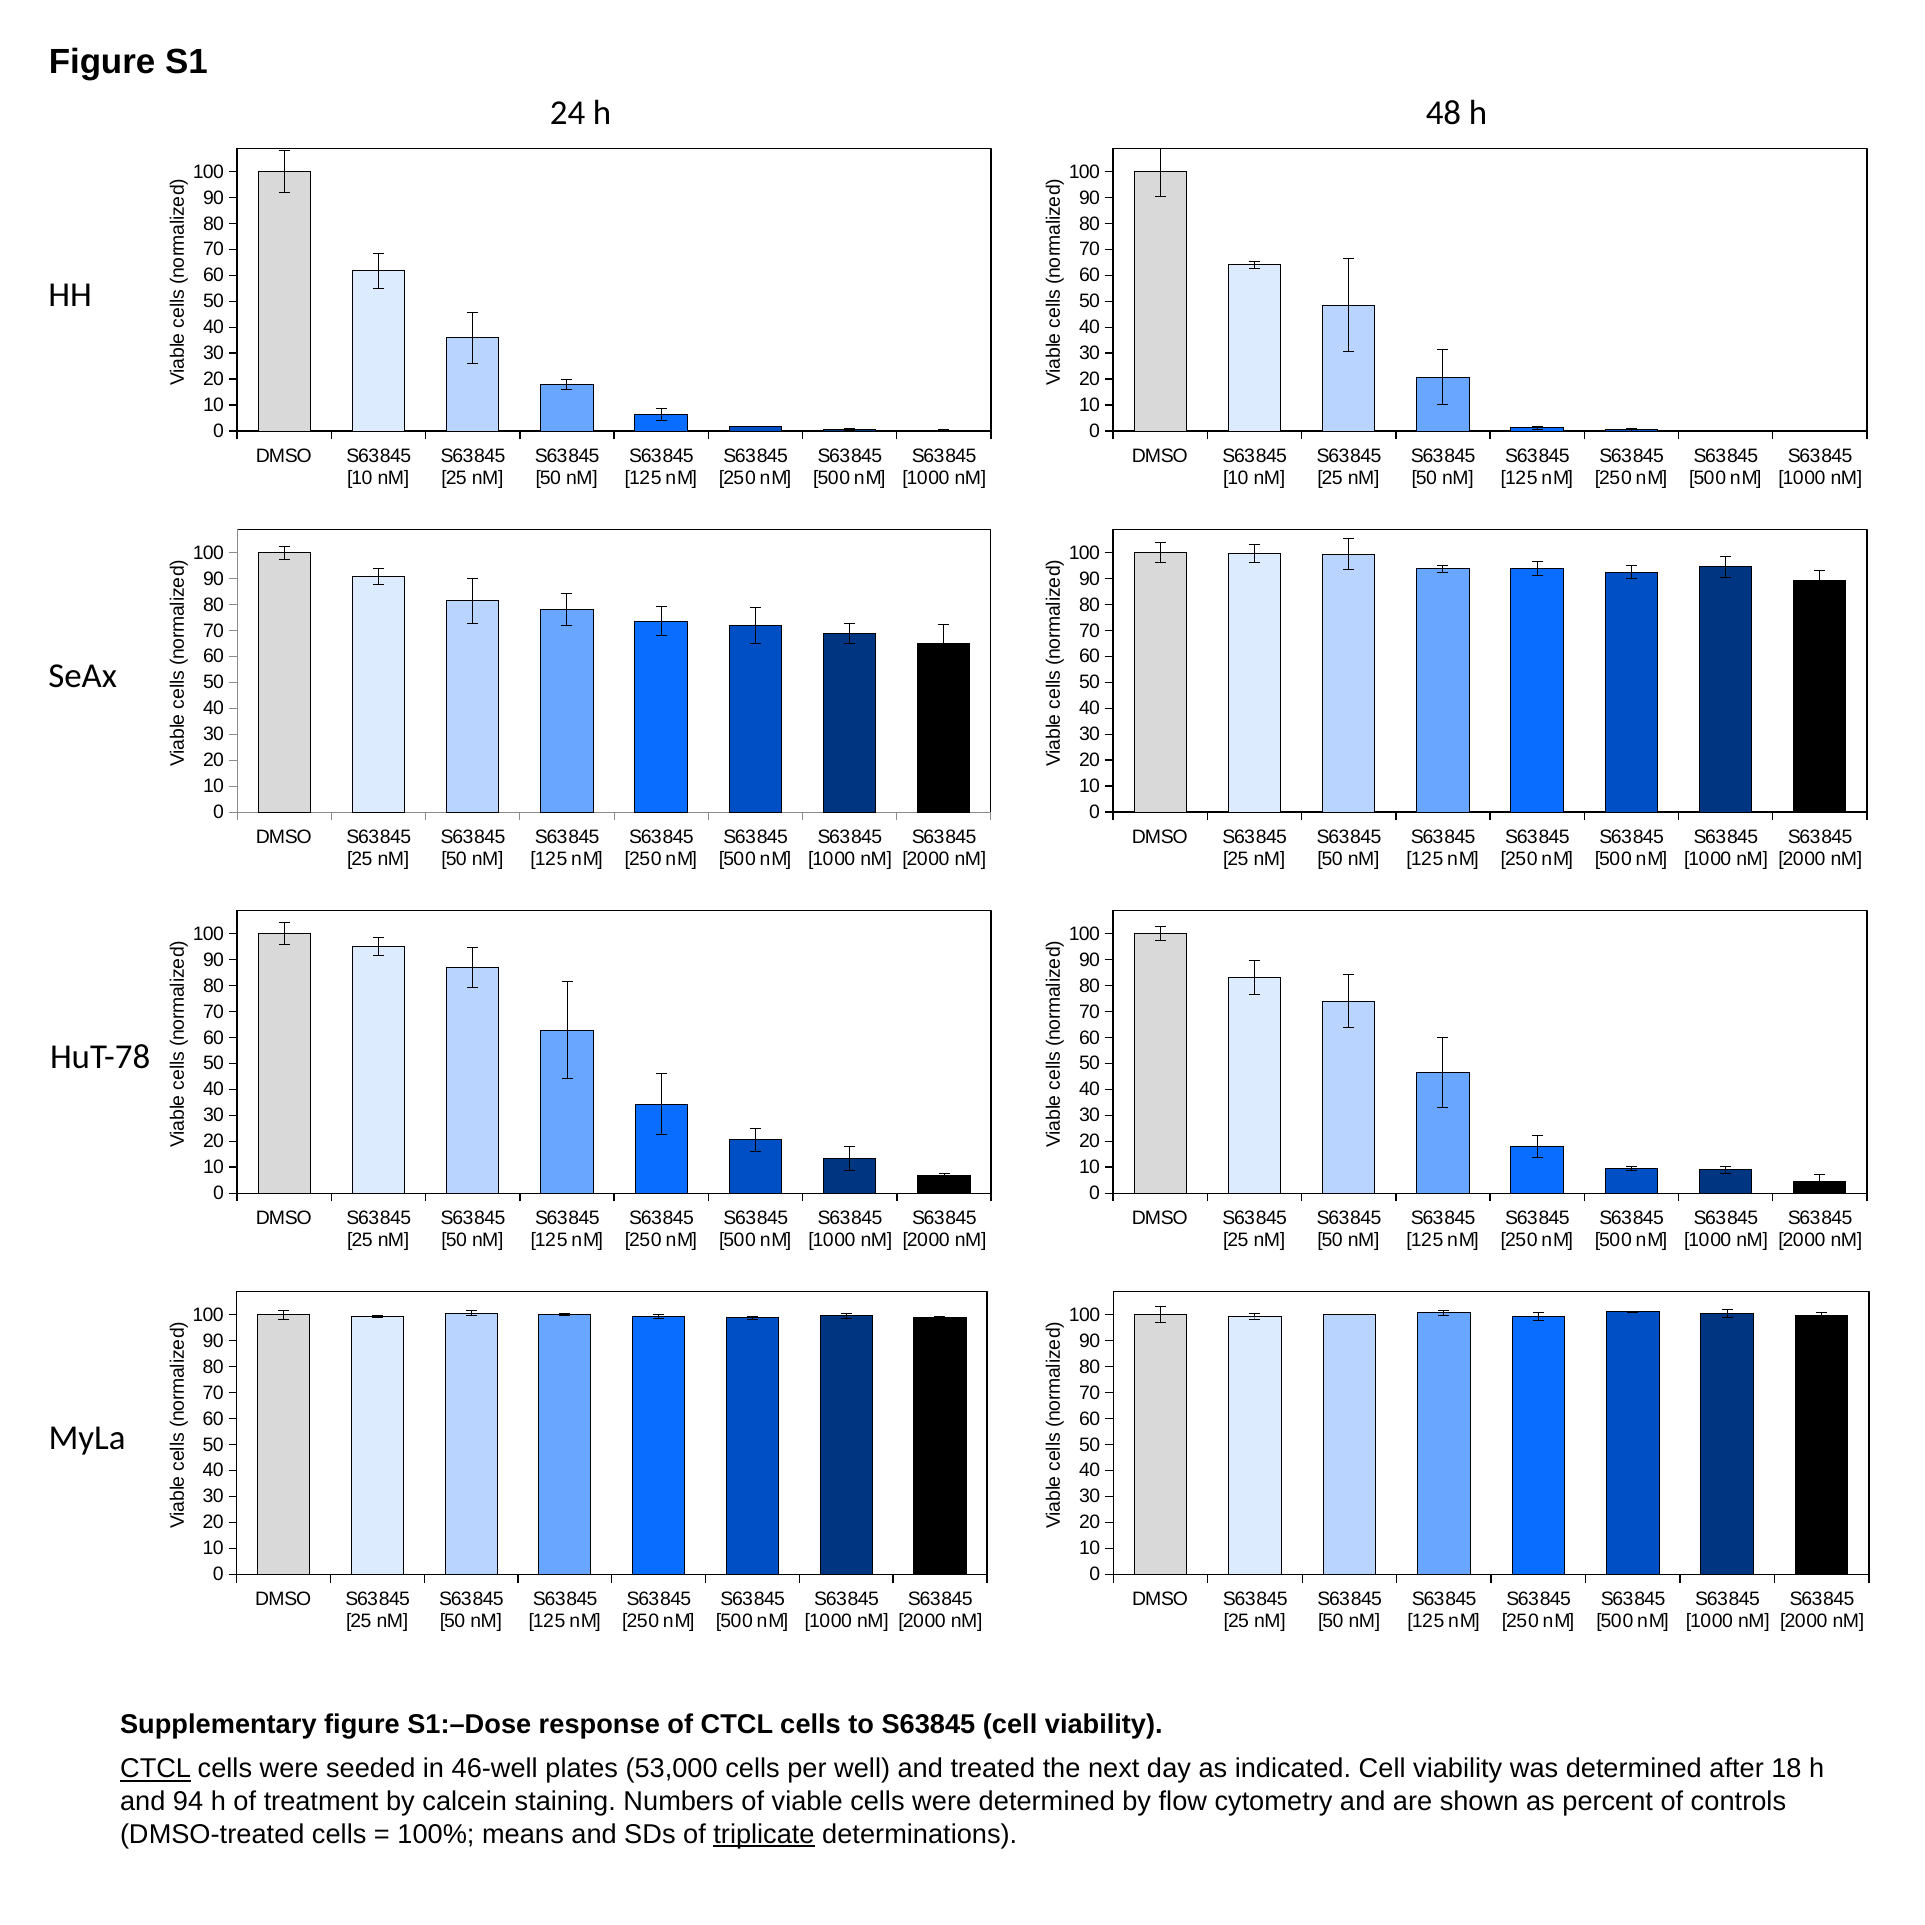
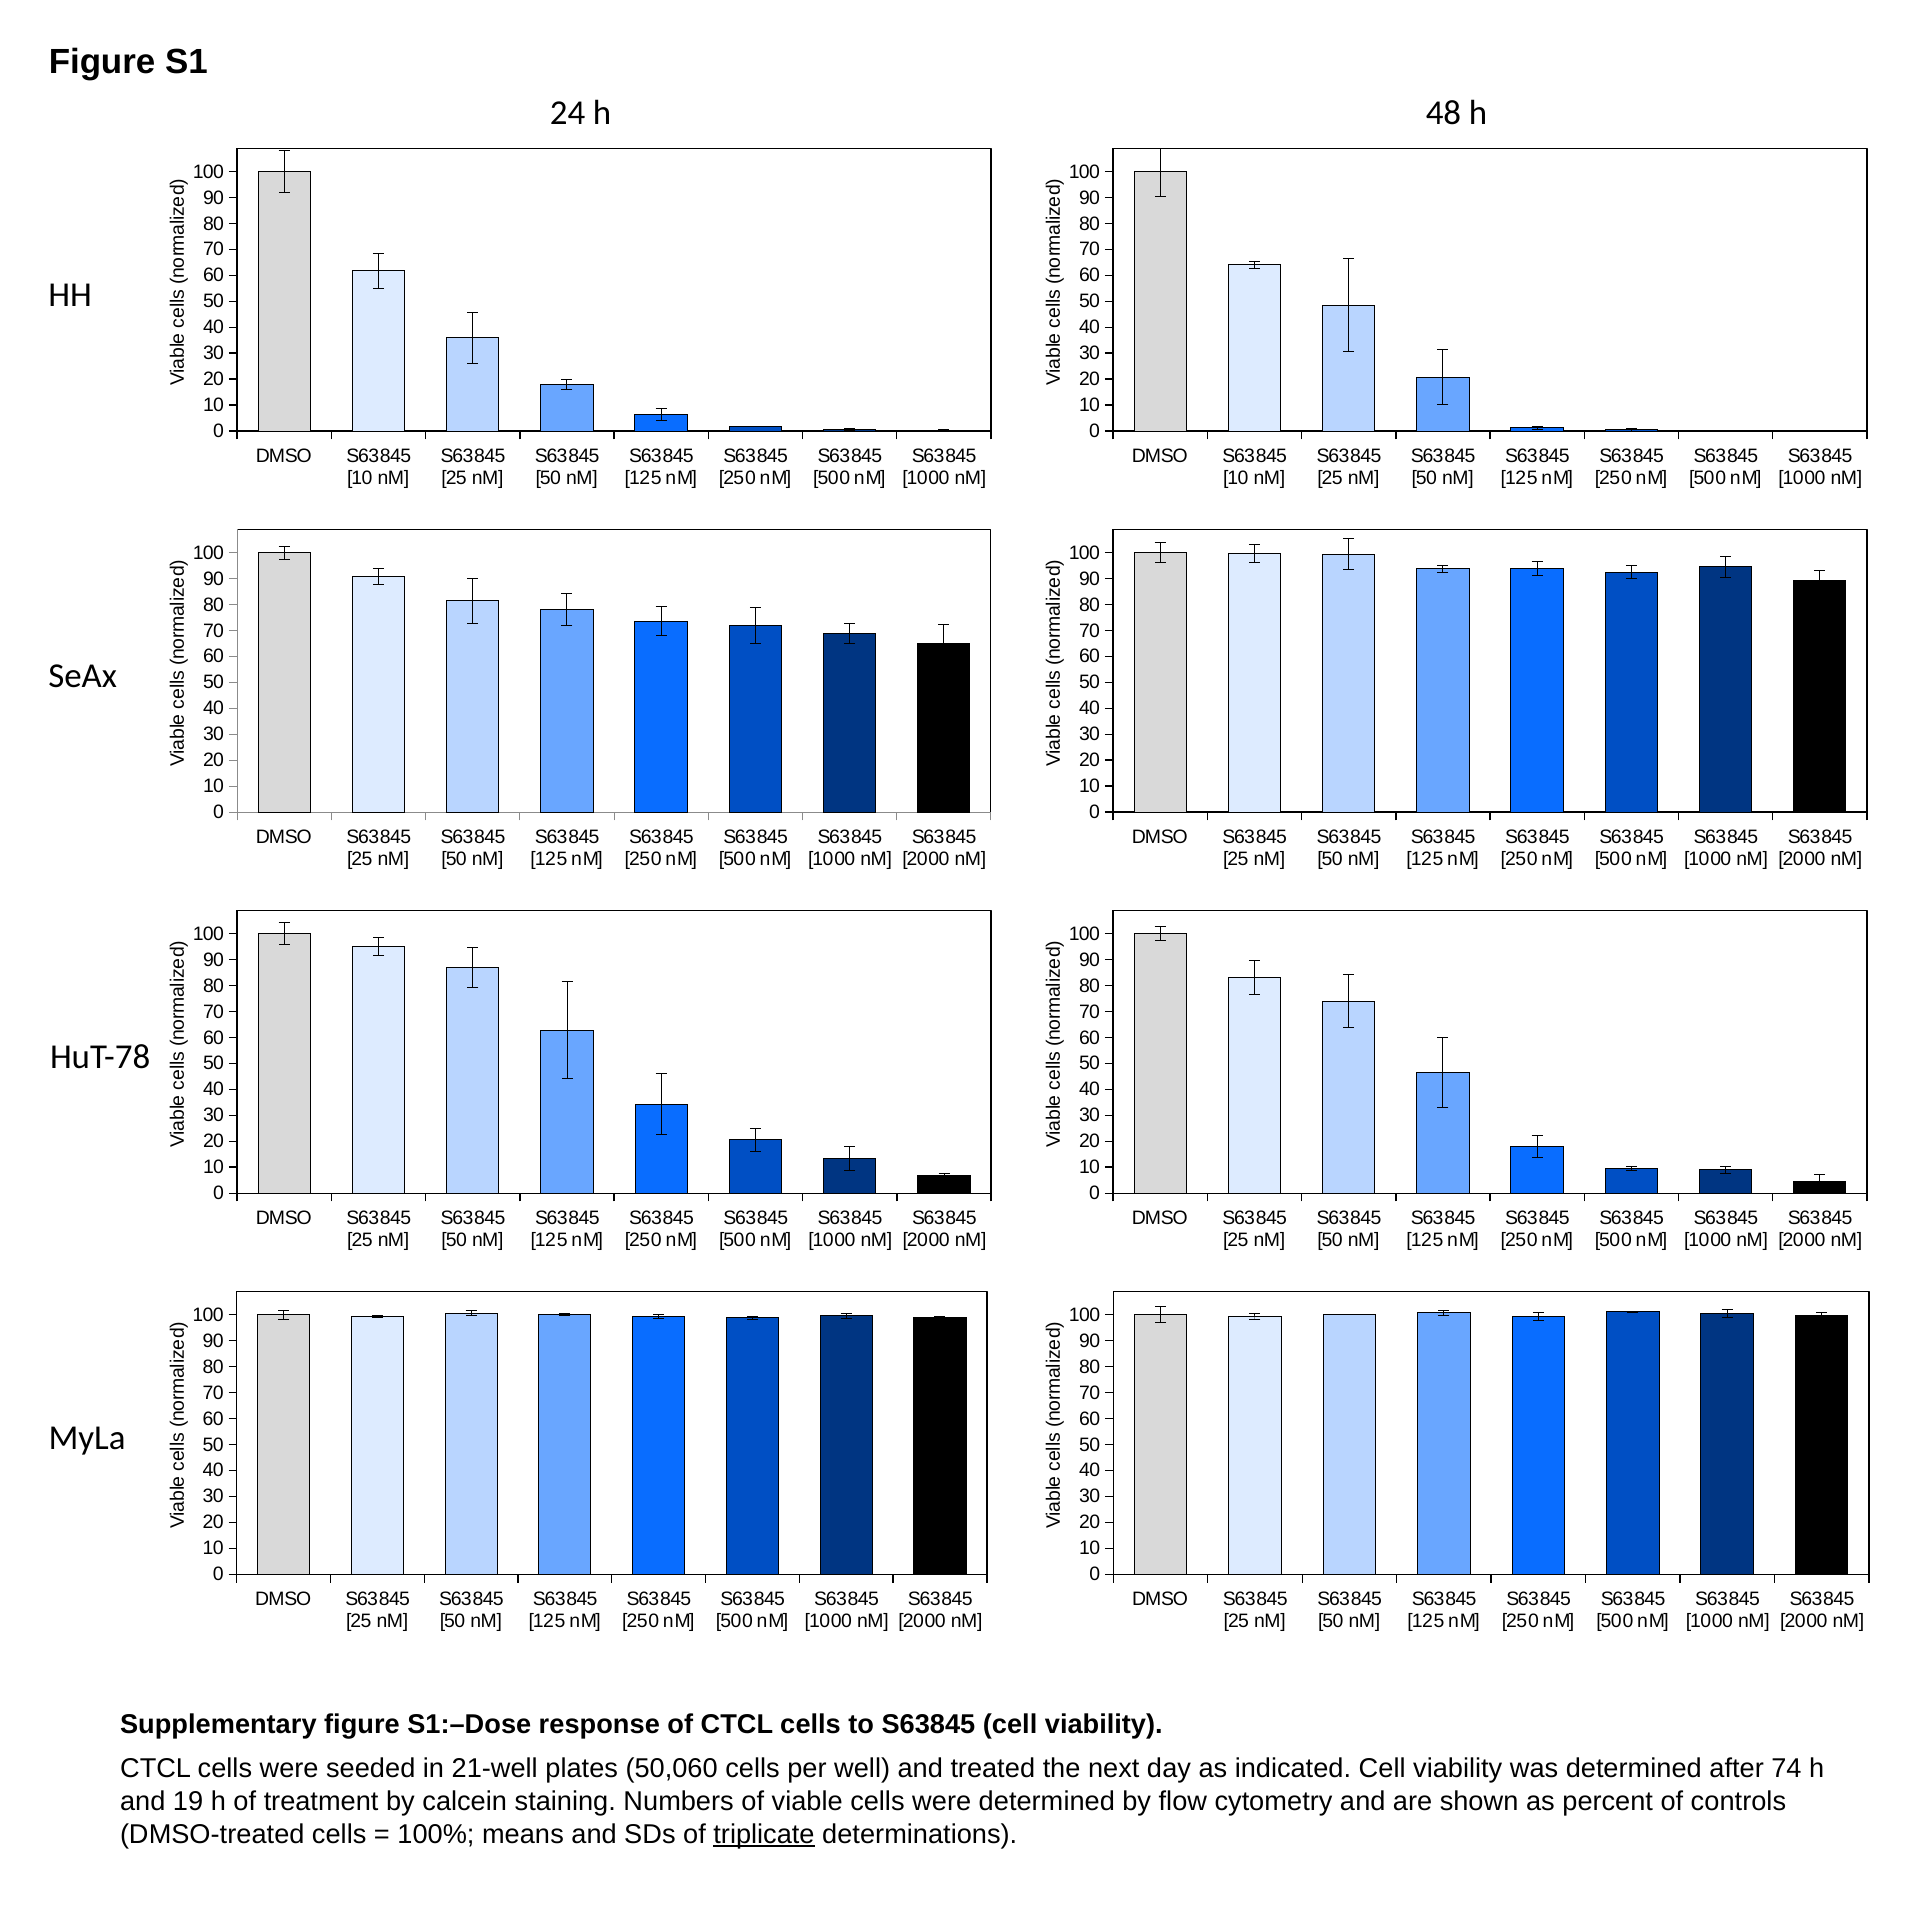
CTCL at (156, 1769) underline: present -> none
46-well: 46-well -> 21-well
53,000: 53,000 -> 50,060
18: 18 -> 74
94: 94 -> 19
